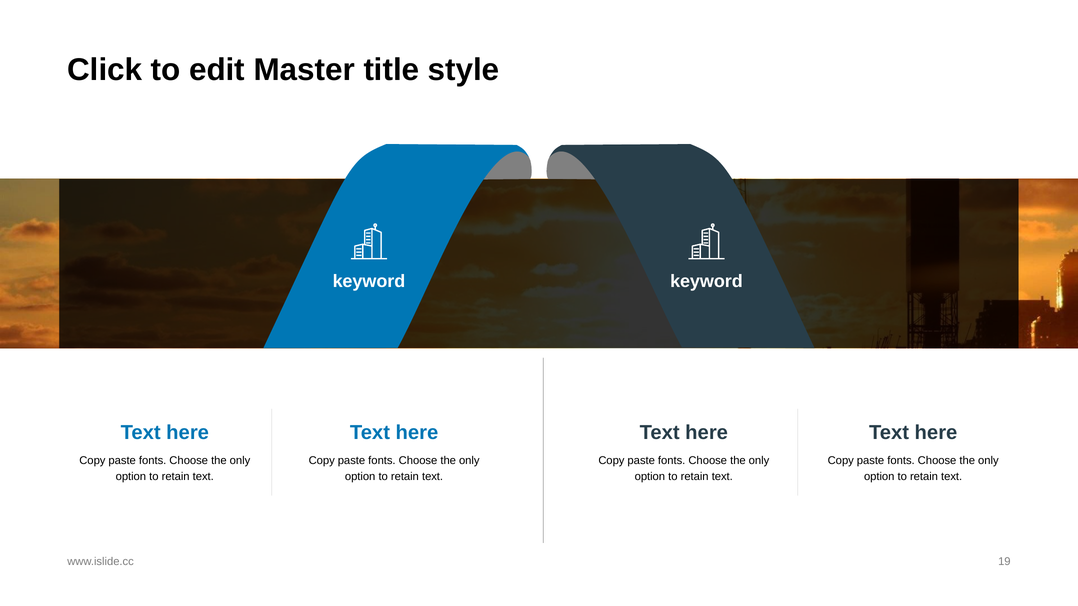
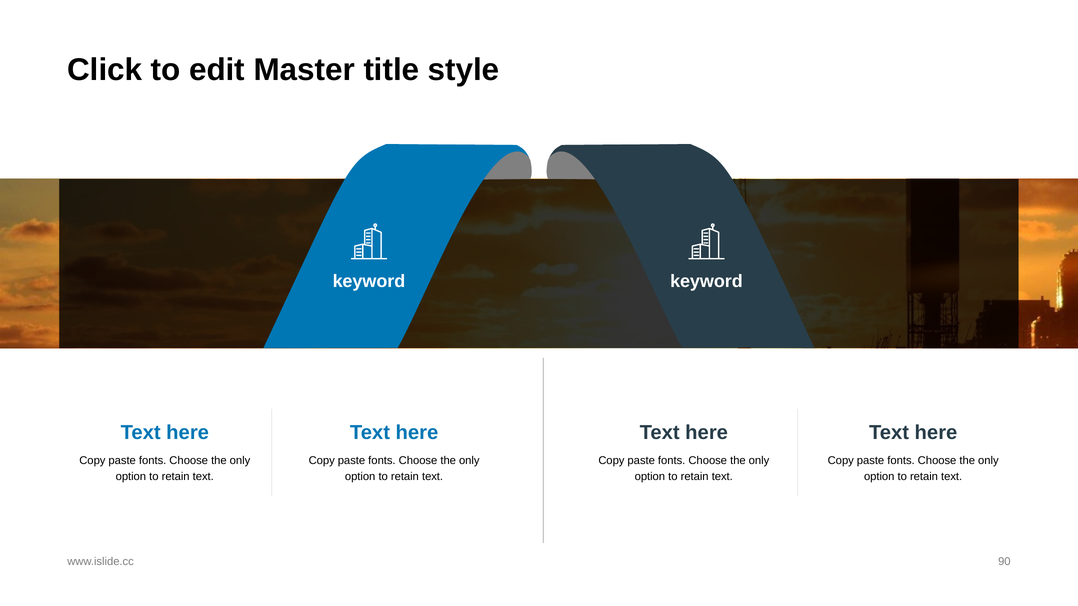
19: 19 -> 90
